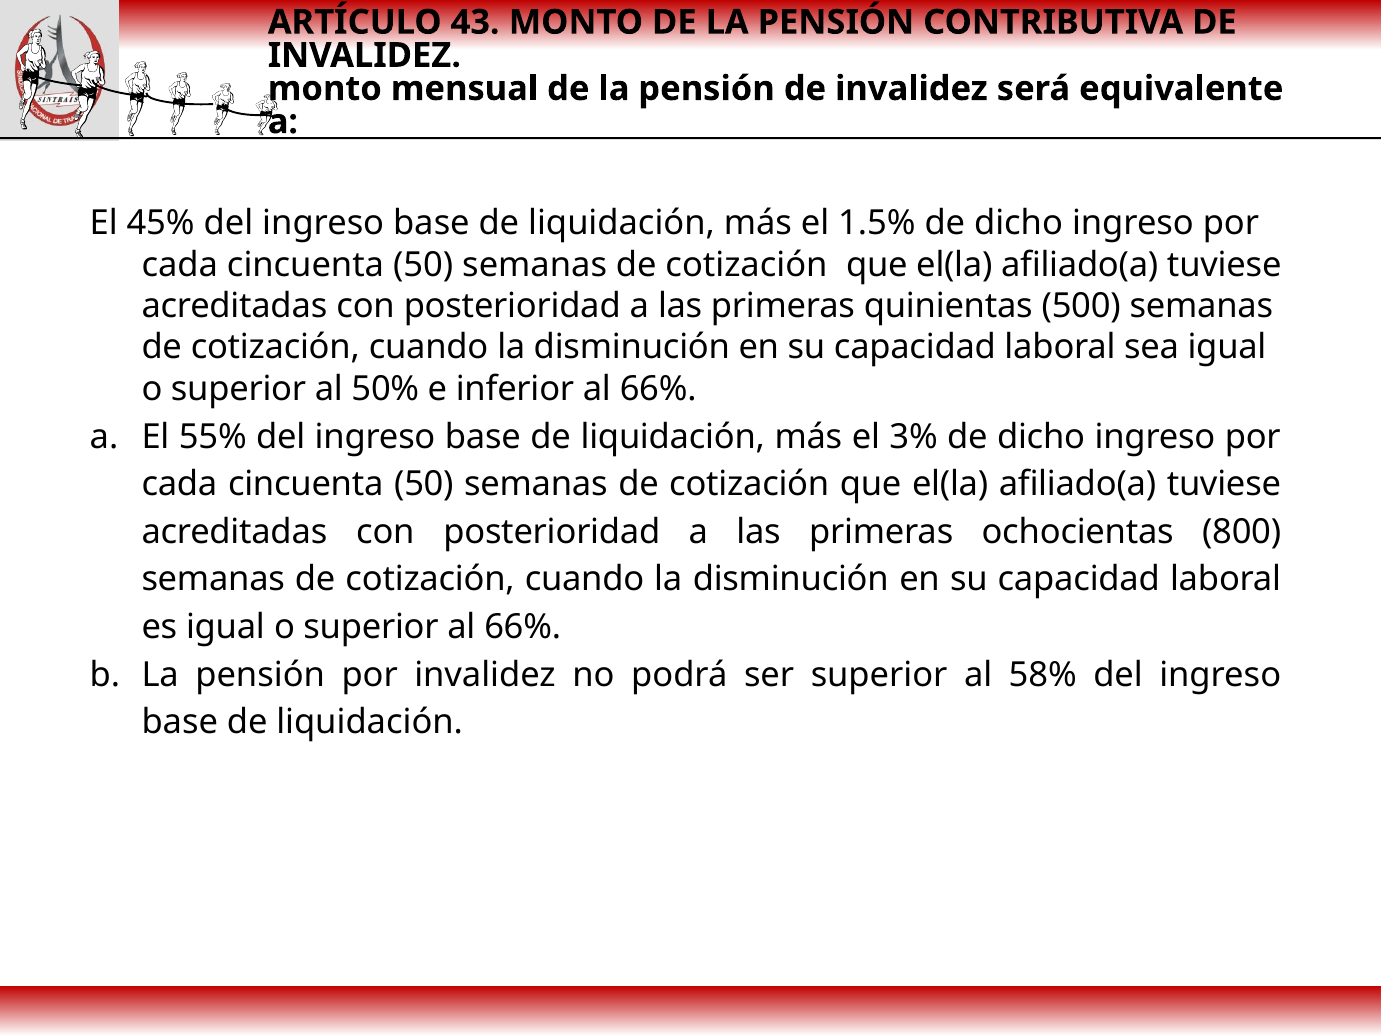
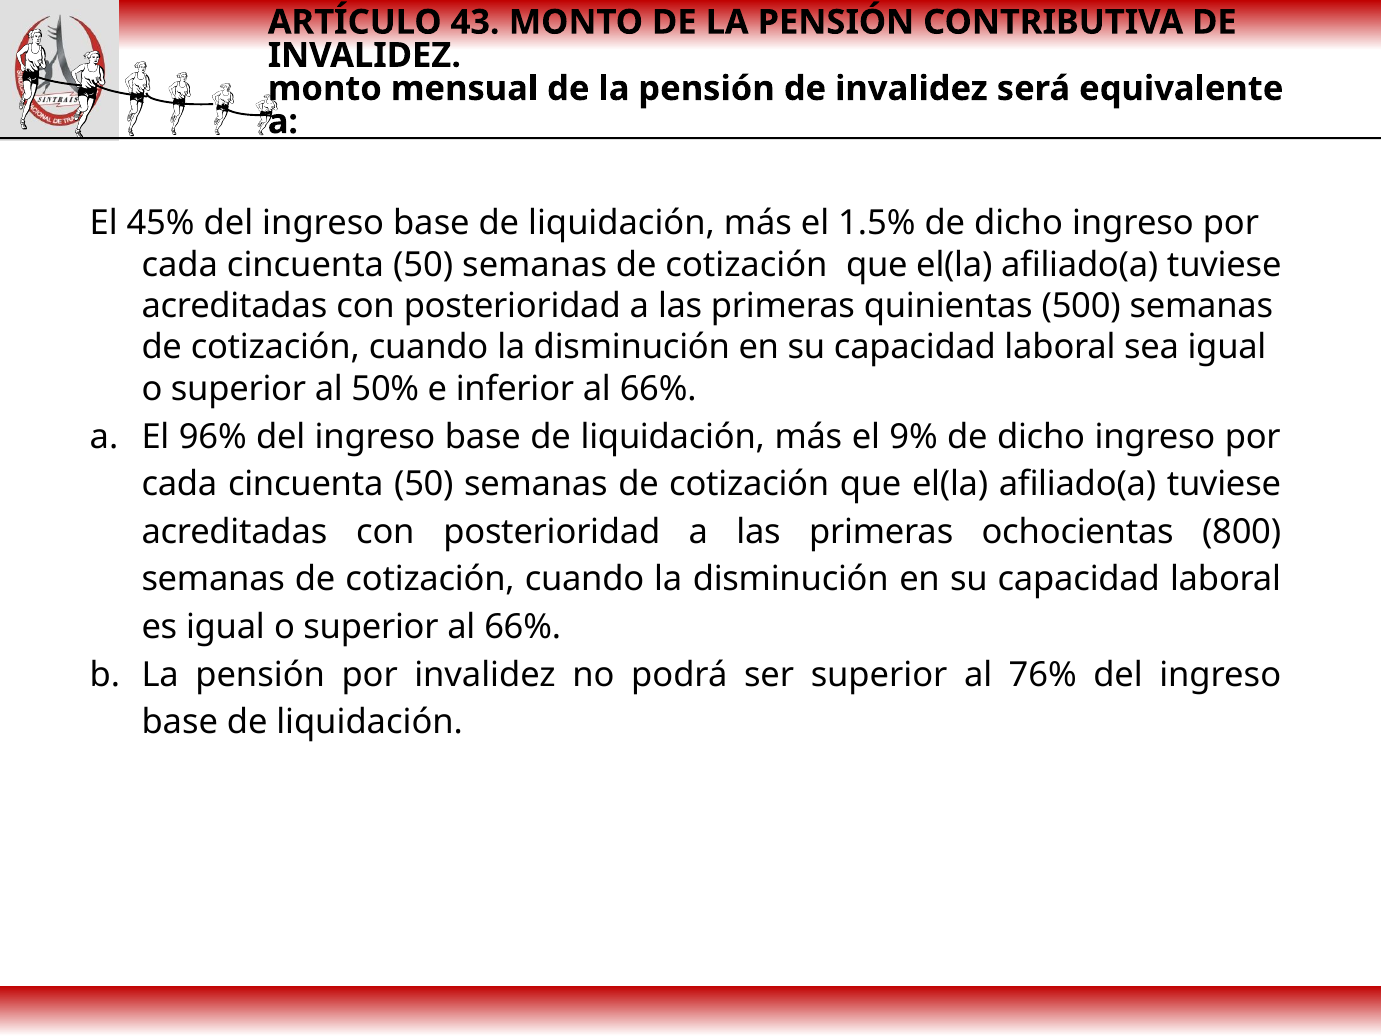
55%: 55% -> 96%
3%: 3% -> 9%
58%: 58% -> 76%
